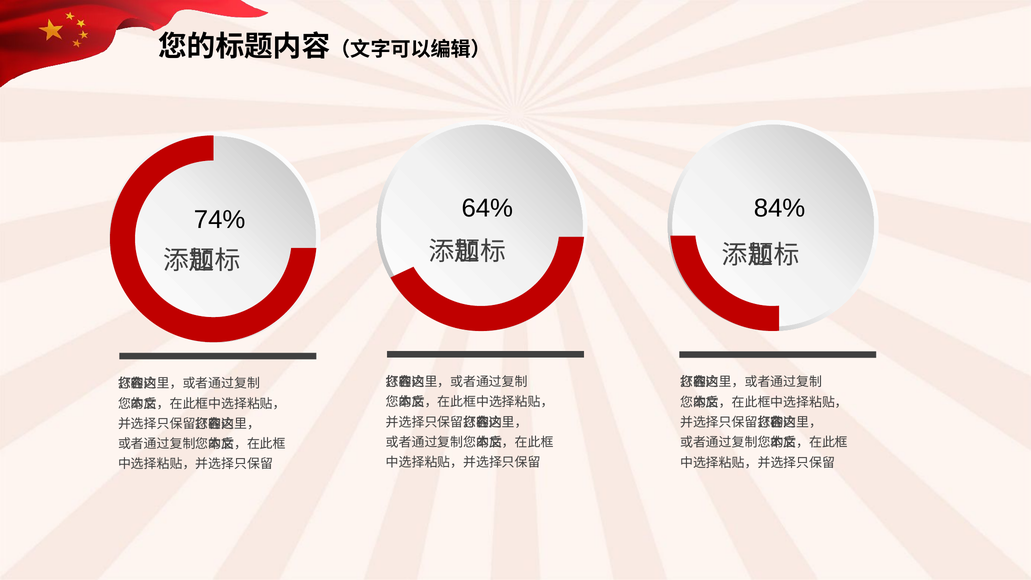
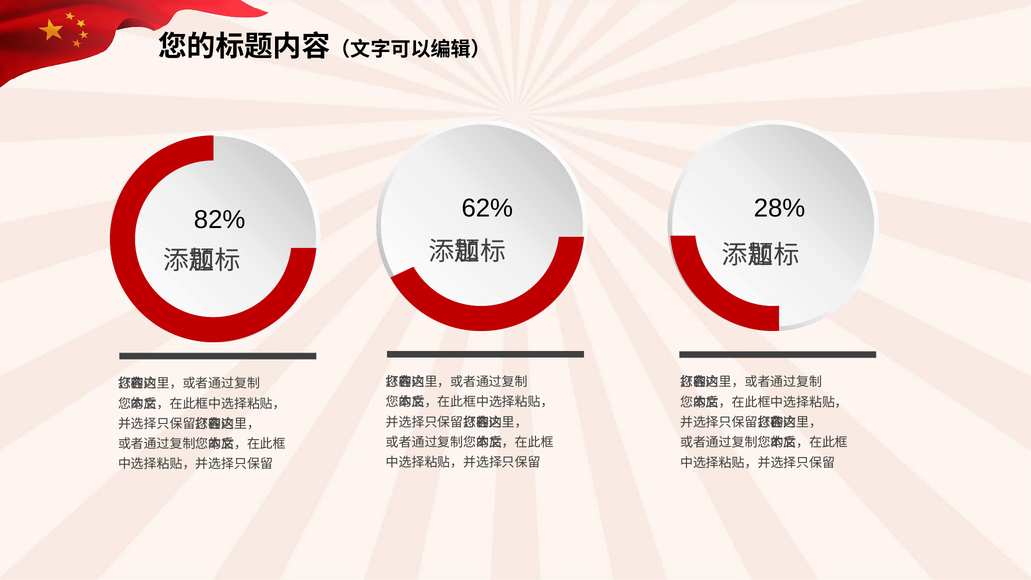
64%: 64% -> 62%
84%: 84% -> 28%
74%: 74% -> 82%
